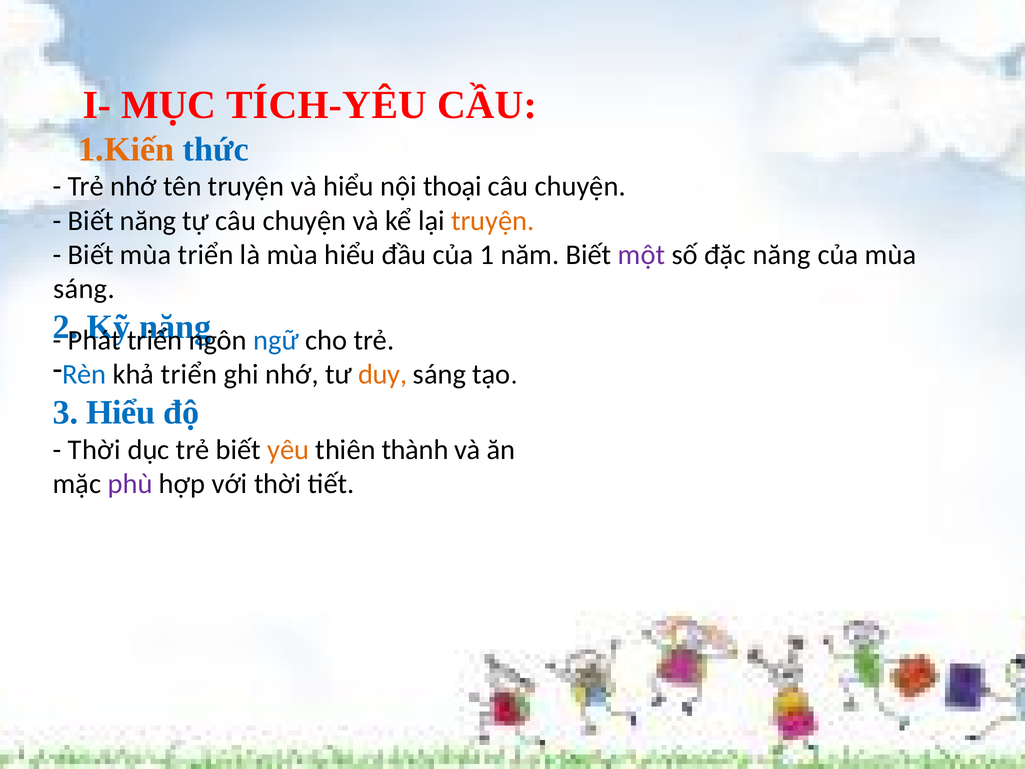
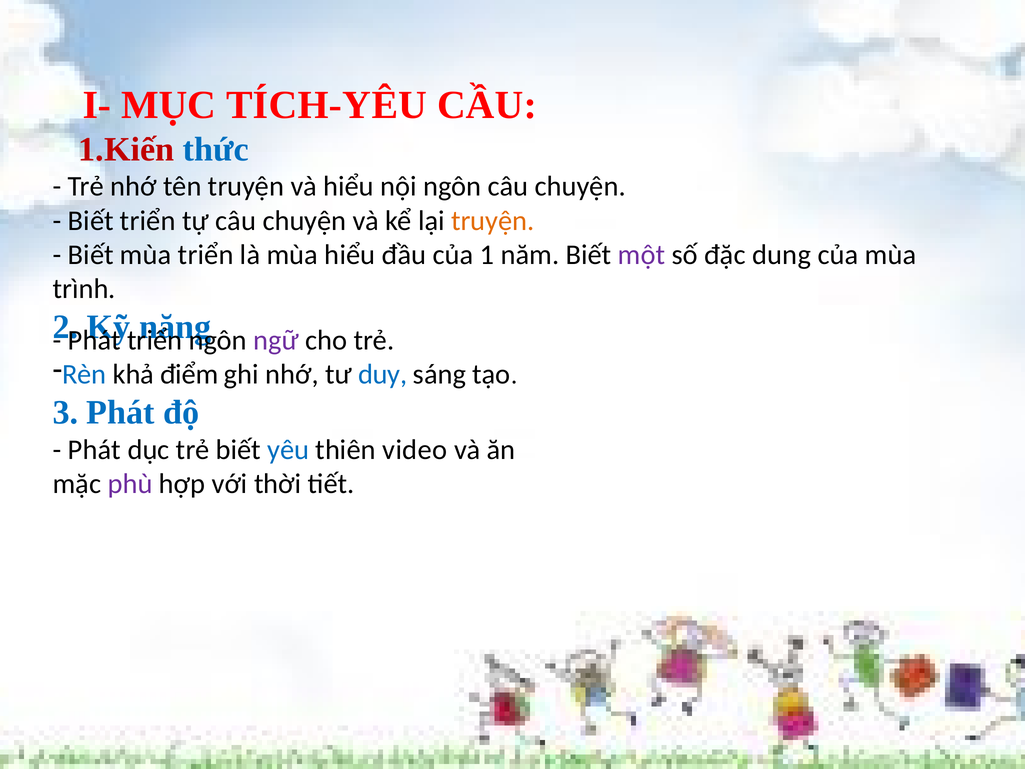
1.Kiến colour: orange -> red
nội thoại: thoại -> ngôn
Biết năng: năng -> triển
đặc năng: năng -> dung
sáng at (84, 289): sáng -> trình
ngữ colour: blue -> purple
khả triển: triển -> điểm
duy colour: orange -> blue
3 Hiểu: Hiểu -> Phát
Thời at (94, 450): Thời -> Phát
yêu colour: orange -> blue
thành: thành -> video
